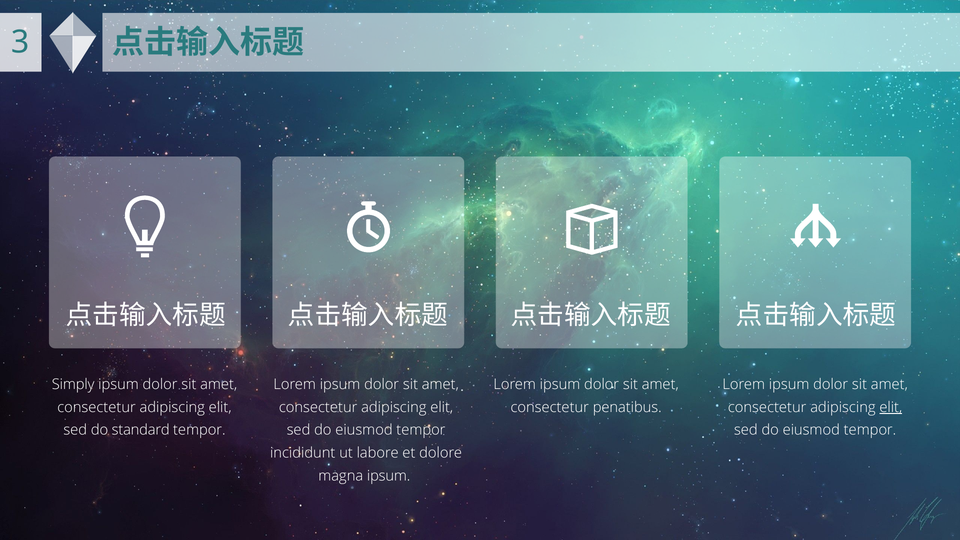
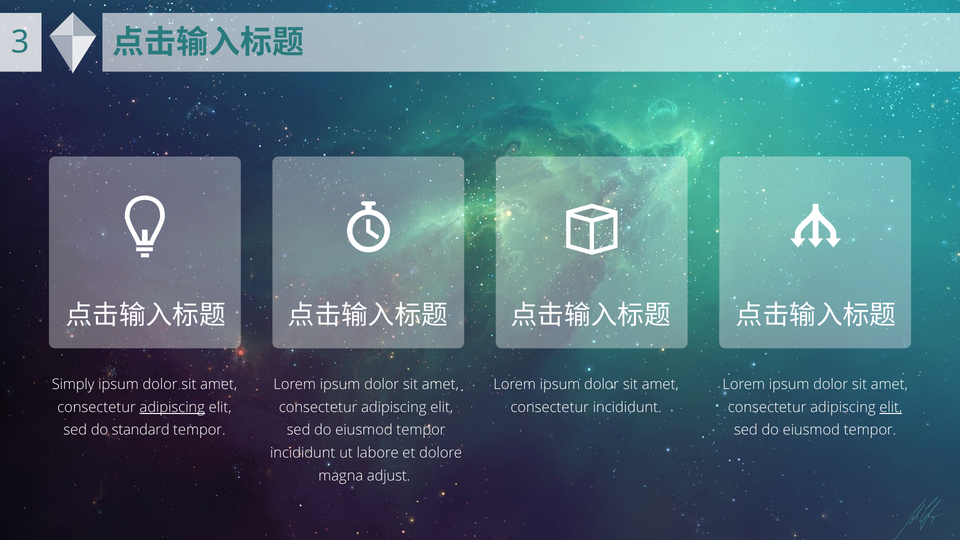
consectetur penatibus: penatibus -> incididunt
adipiscing at (172, 407) underline: none -> present
magna ipsum: ipsum -> adjust
